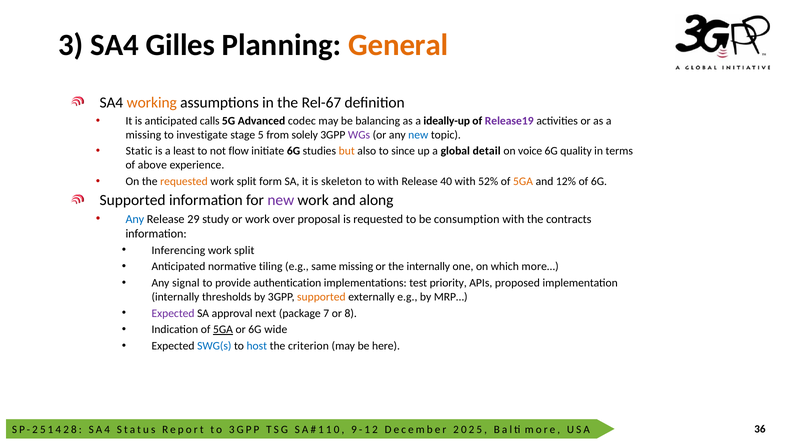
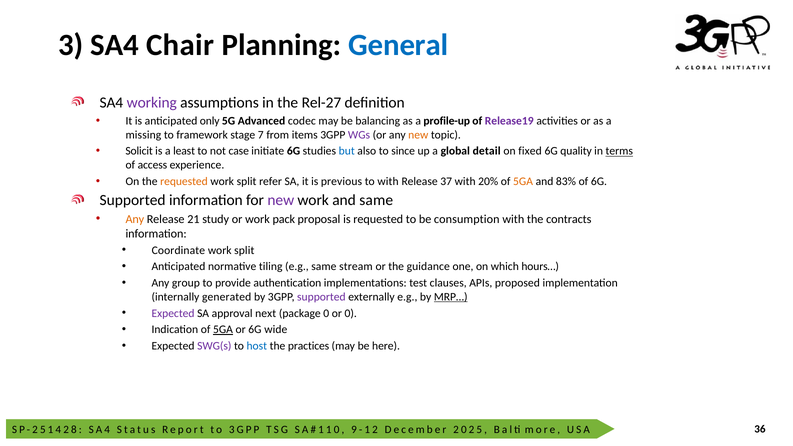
Gilles: Gilles -> Chair
General colour: orange -> blue
working colour: orange -> purple
Rel-67: Rel-67 -> Rel-27
calls: calls -> only
ideally-up: ideally-up -> profile-up
investigate: investigate -> framework
5: 5 -> 7
solely: solely -> items
new at (418, 135) colour: blue -> orange
Static: Static -> Solicit
flow: flow -> case
but colour: orange -> blue
voice: voice -> fixed
terms underline: none -> present
above: above -> access
form: form -> refer
skeleton: skeleton -> previous
40: 40 -> 37
52%: 52% -> 20%
12%: 12% -> 83%
and along: along -> same
Any at (135, 219) colour: blue -> orange
29: 29 -> 21
over: over -> pack
Inferencing: Inferencing -> Coordinate
same missing: missing -> stream
the internally: internally -> guidance
more…: more… -> hours…
signal: signal -> group
priority: priority -> clauses
thresholds: thresholds -> generated
supported at (321, 297) colour: orange -> purple
MRP… underline: none -> present
package 7: 7 -> 0
or 8: 8 -> 0
SWG(s colour: blue -> purple
criterion: criterion -> practices
